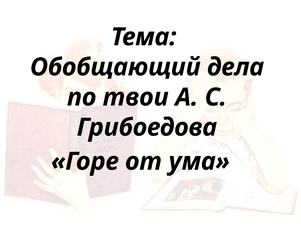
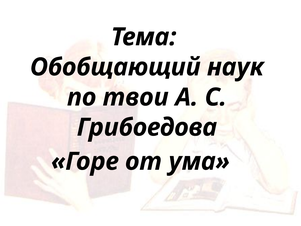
дела: дела -> наук
